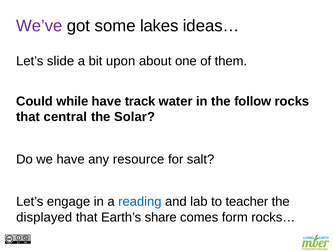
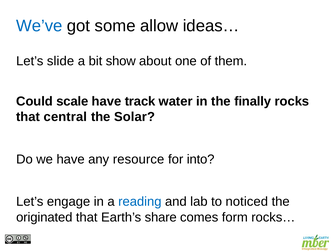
We’ve colour: purple -> blue
lakes: lakes -> allow
upon: upon -> show
while: while -> scale
follow: follow -> finally
salt: salt -> into
teacher: teacher -> noticed
displayed: displayed -> originated
